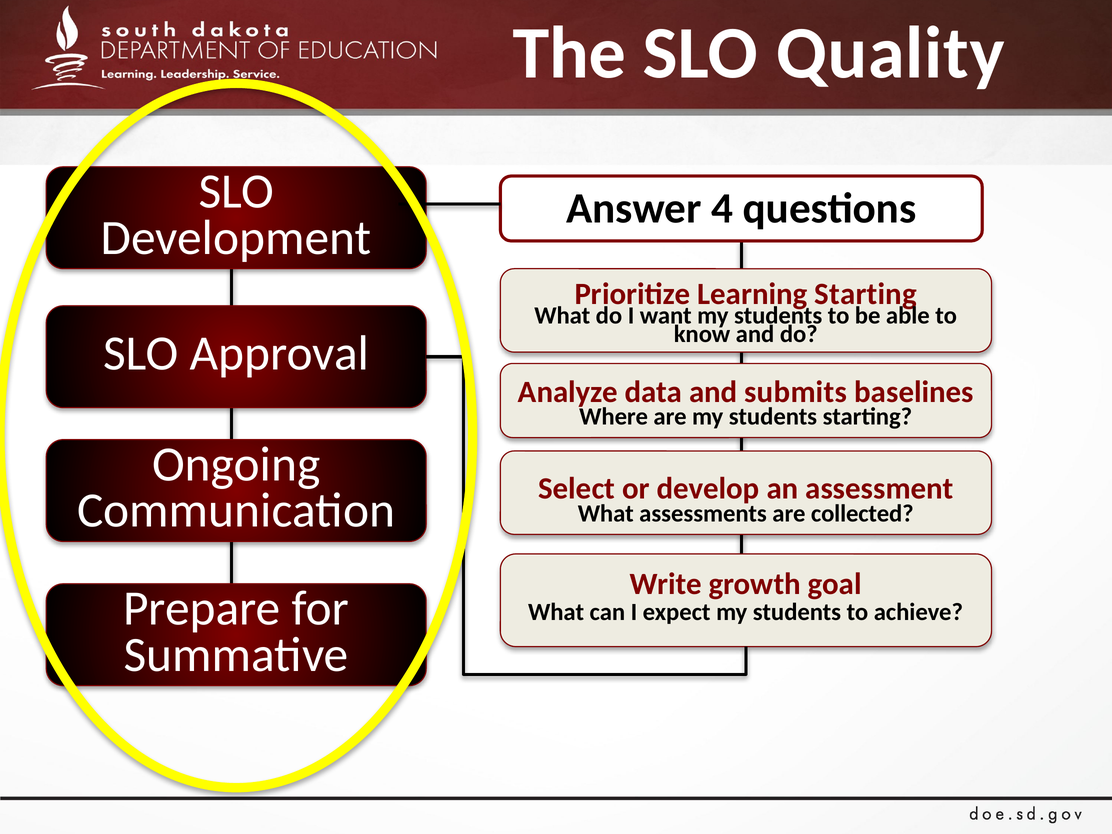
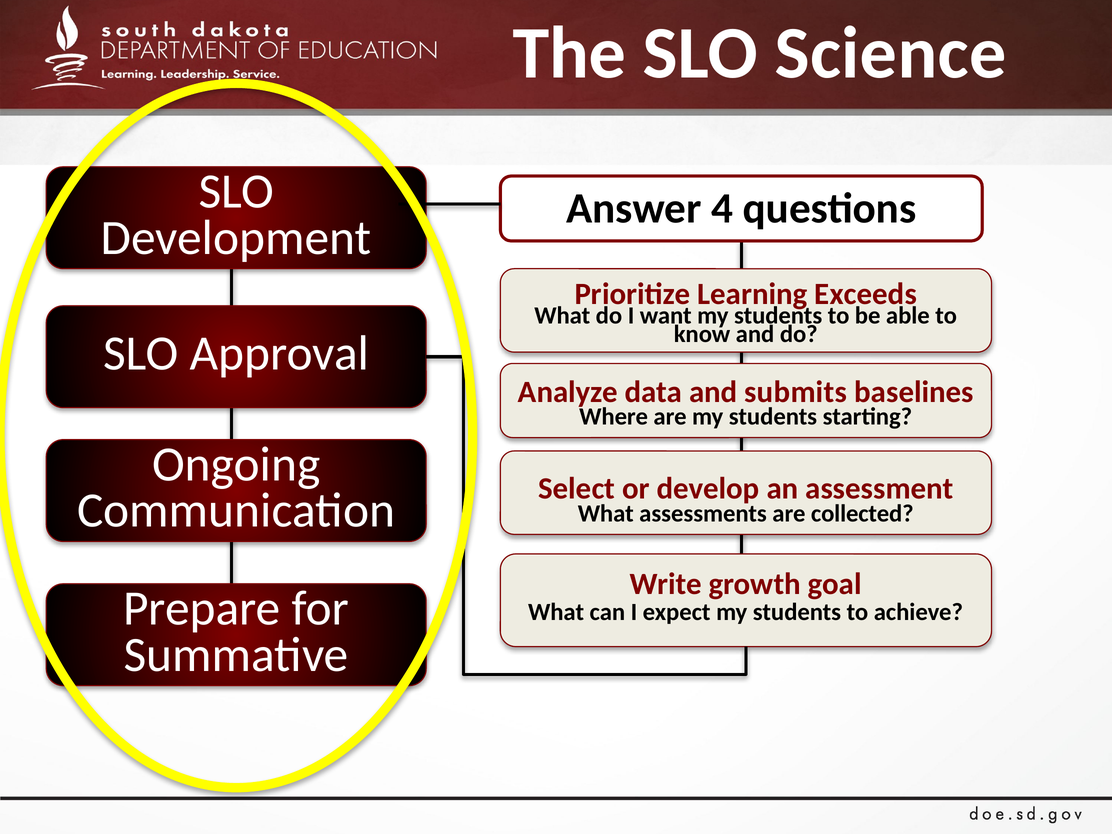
Quality: Quality -> Science
Learning Starting: Starting -> Exceeds
